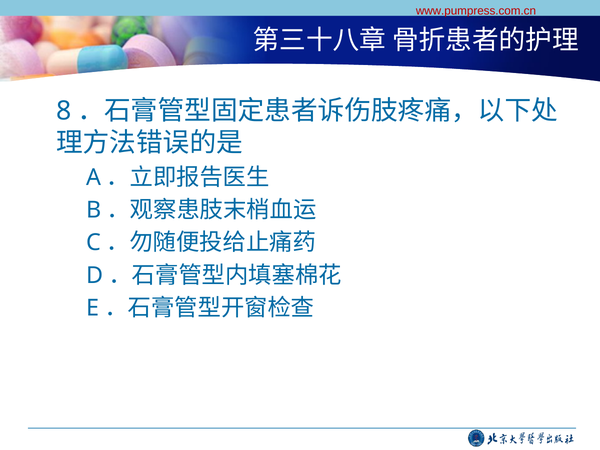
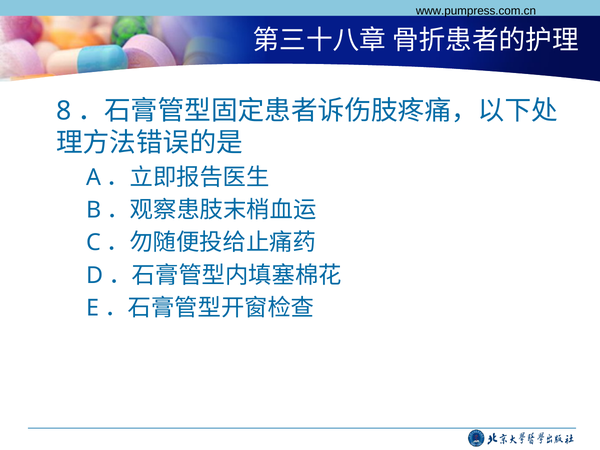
www.pumpress.com.cn colour: red -> black
